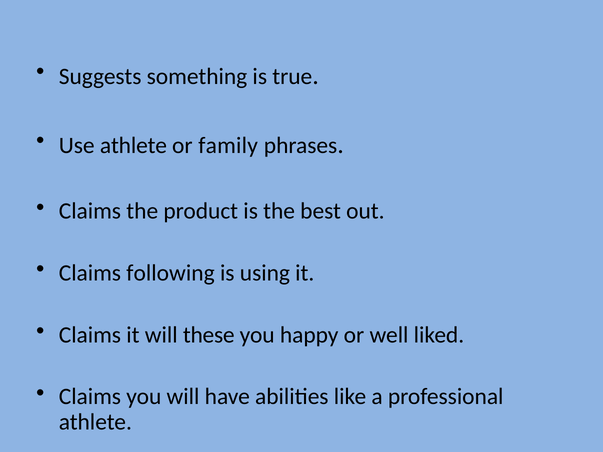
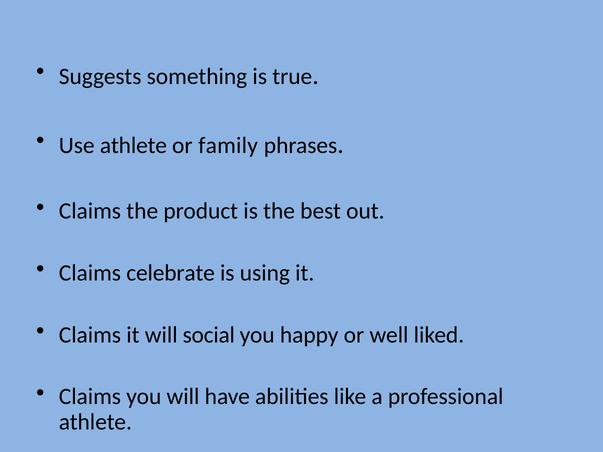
following: following -> celebrate
these: these -> social
